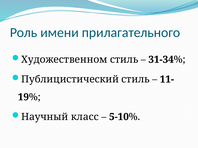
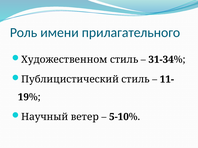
класс: класс -> ветер
